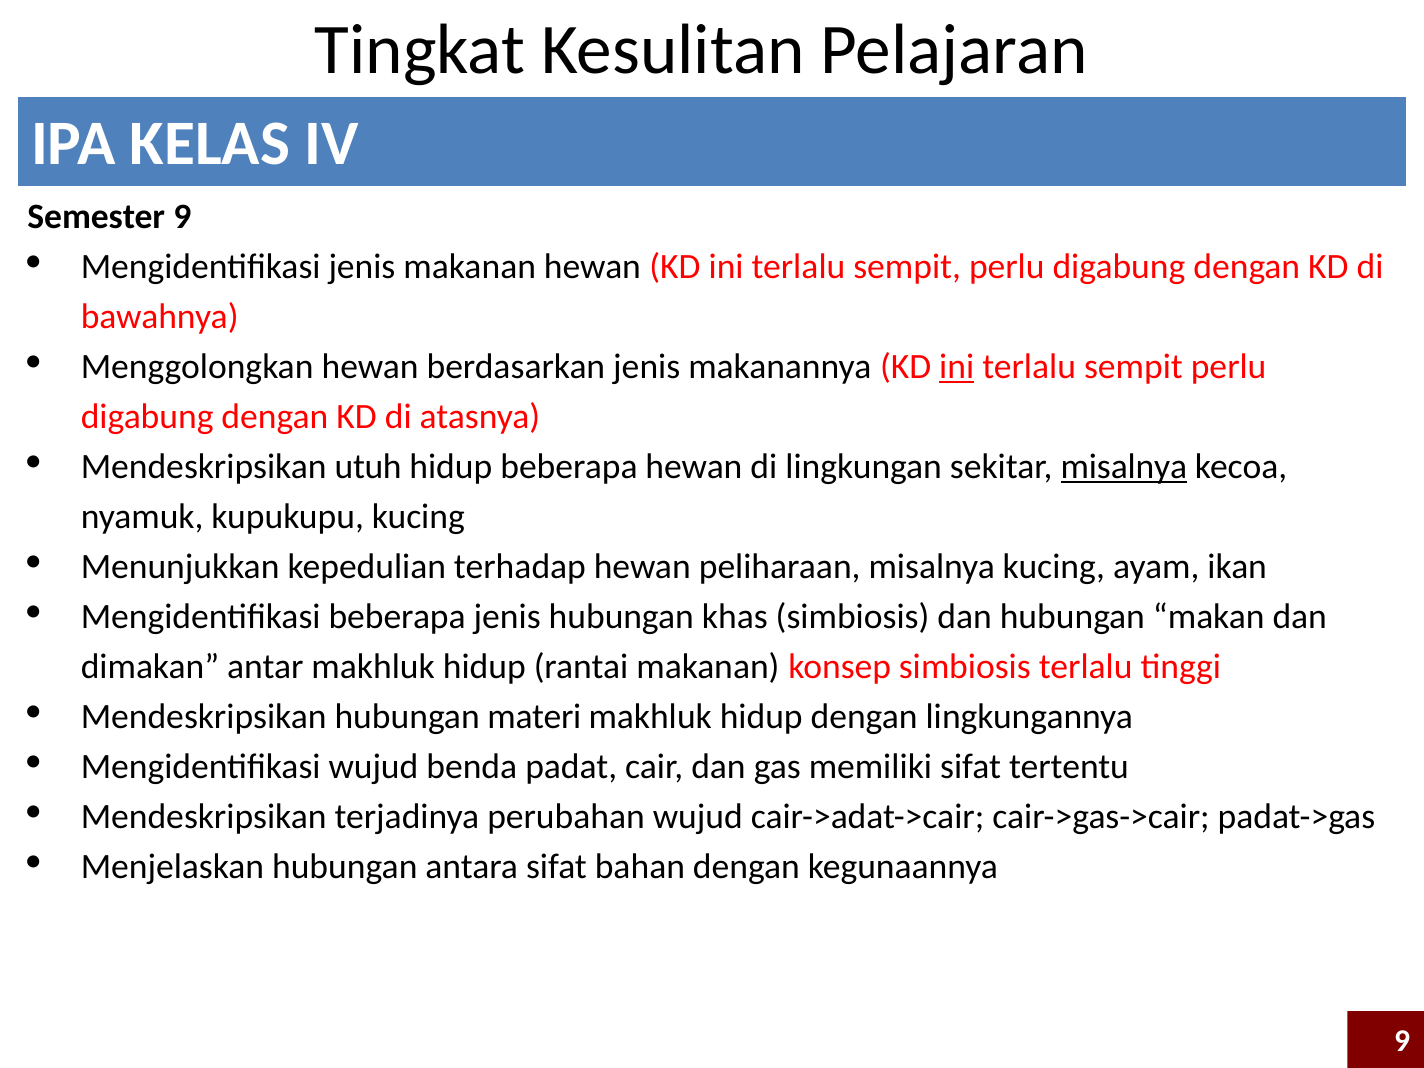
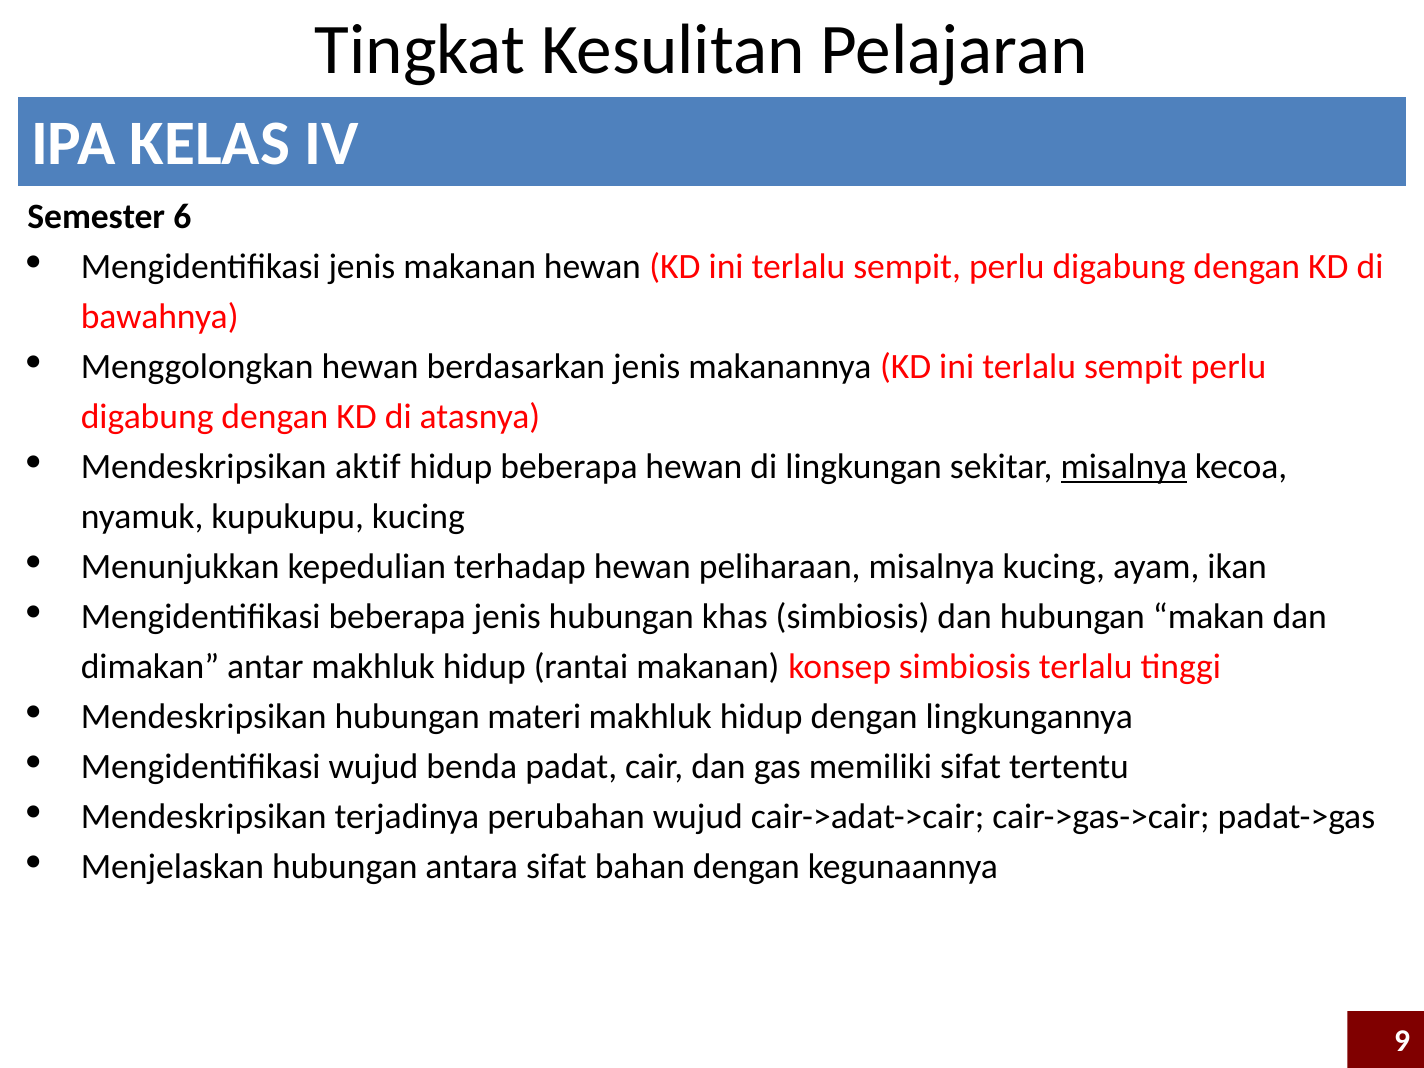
Semester 9: 9 -> 6
ini at (957, 367) underline: present -> none
utuh: utuh -> aktif
